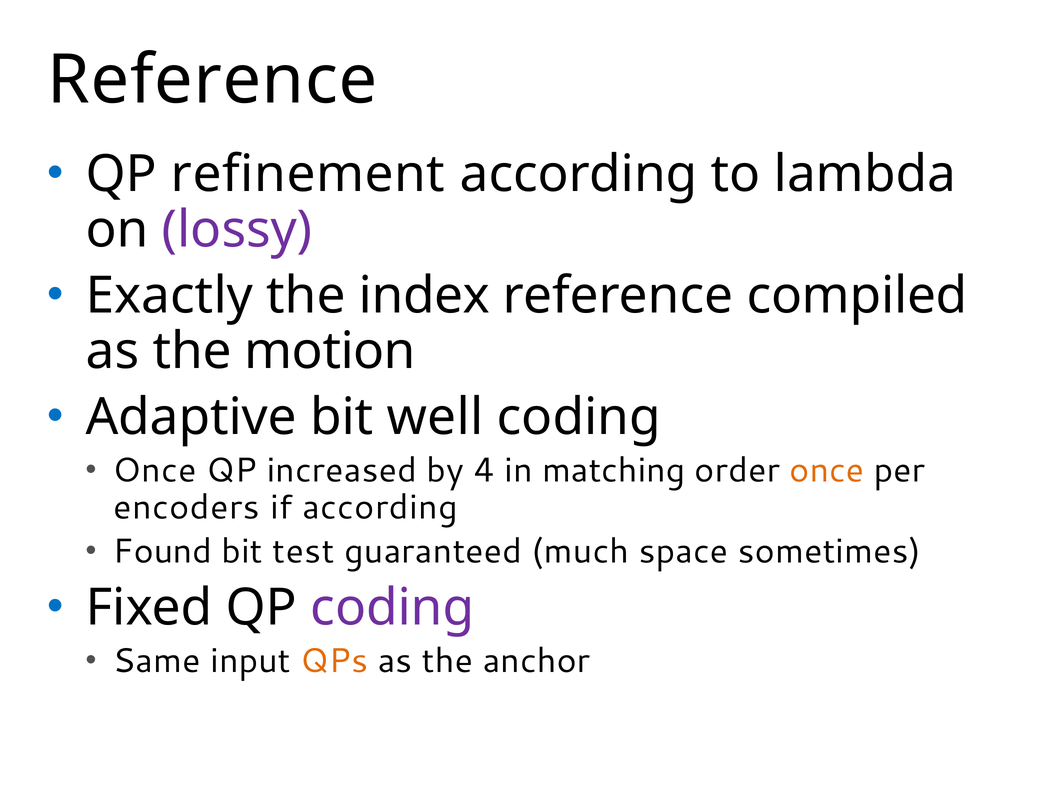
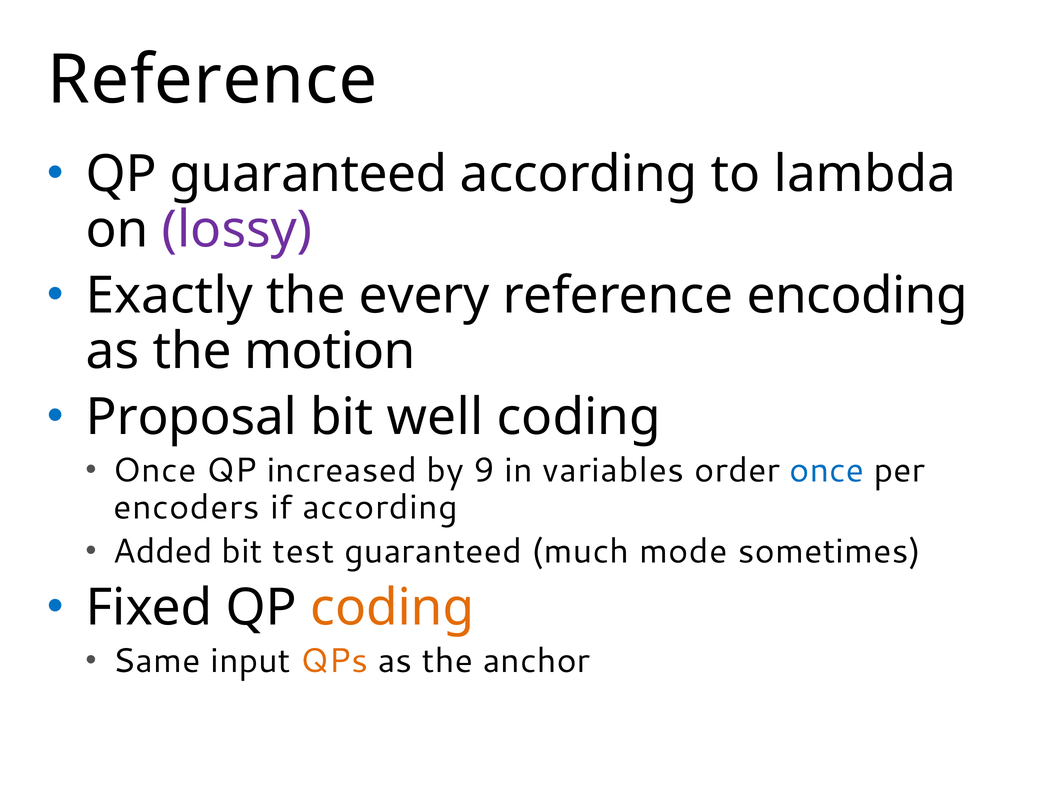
QP refinement: refinement -> guaranteed
index: index -> every
compiled: compiled -> encoding
Adaptive: Adaptive -> Proposal
4: 4 -> 9
matching: matching -> variables
once at (827, 470) colour: orange -> blue
Found: Found -> Added
space: space -> mode
coding at (392, 607) colour: purple -> orange
